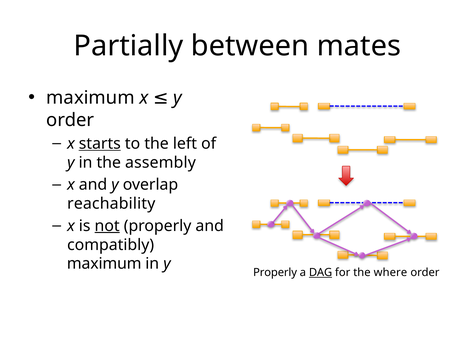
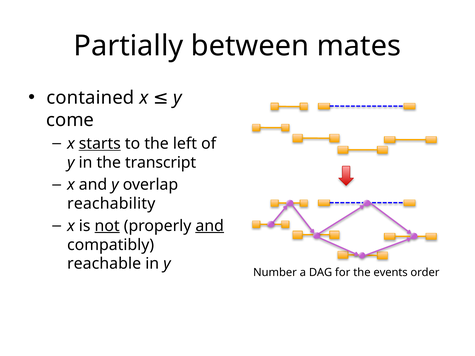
maximum at (90, 98): maximum -> contained
order at (70, 120): order -> come
assembly: assembly -> transcript
and at (210, 226) underline: none -> present
maximum at (104, 264): maximum -> reachable
Properly at (275, 273): Properly -> Number
DAG underline: present -> none
where: where -> events
